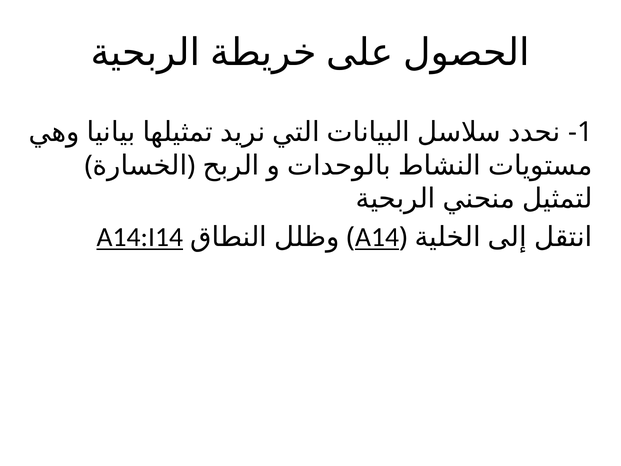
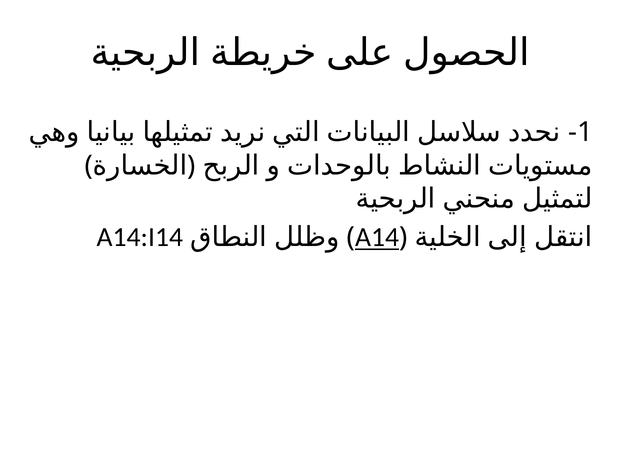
A14:I14 underline: present -> none
